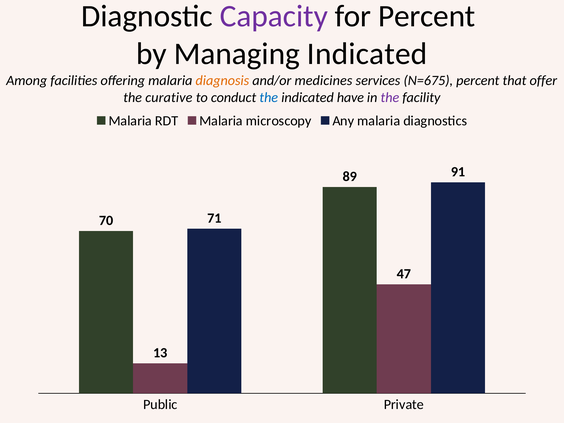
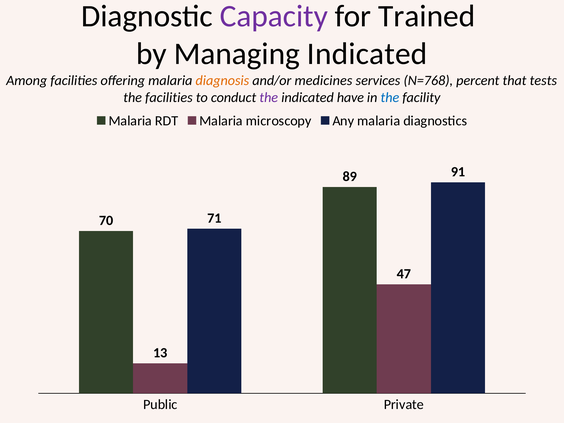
for Percent: Percent -> Trained
N=675: N=675 -> N=768
offer: offer -> tests
the curative: curative -> facilities
the at (269, 97) colour: blue -> purple
the at (390, 97) colour: purple -> blue
